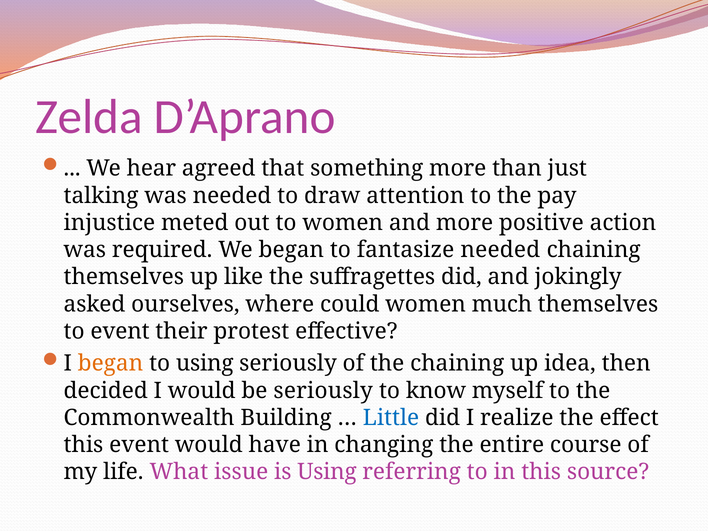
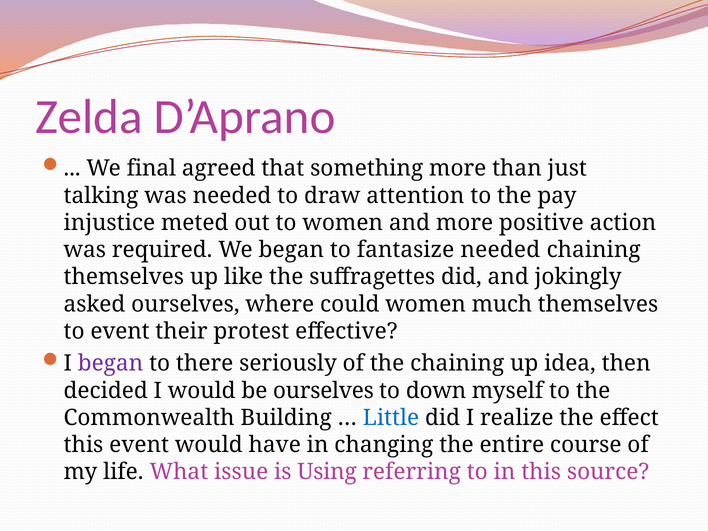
hear: hear -> final
began at (110, 363) colour: orange -> purple
to using: using -> there
be seriously: seriously -> ourselves
know: know -> down
